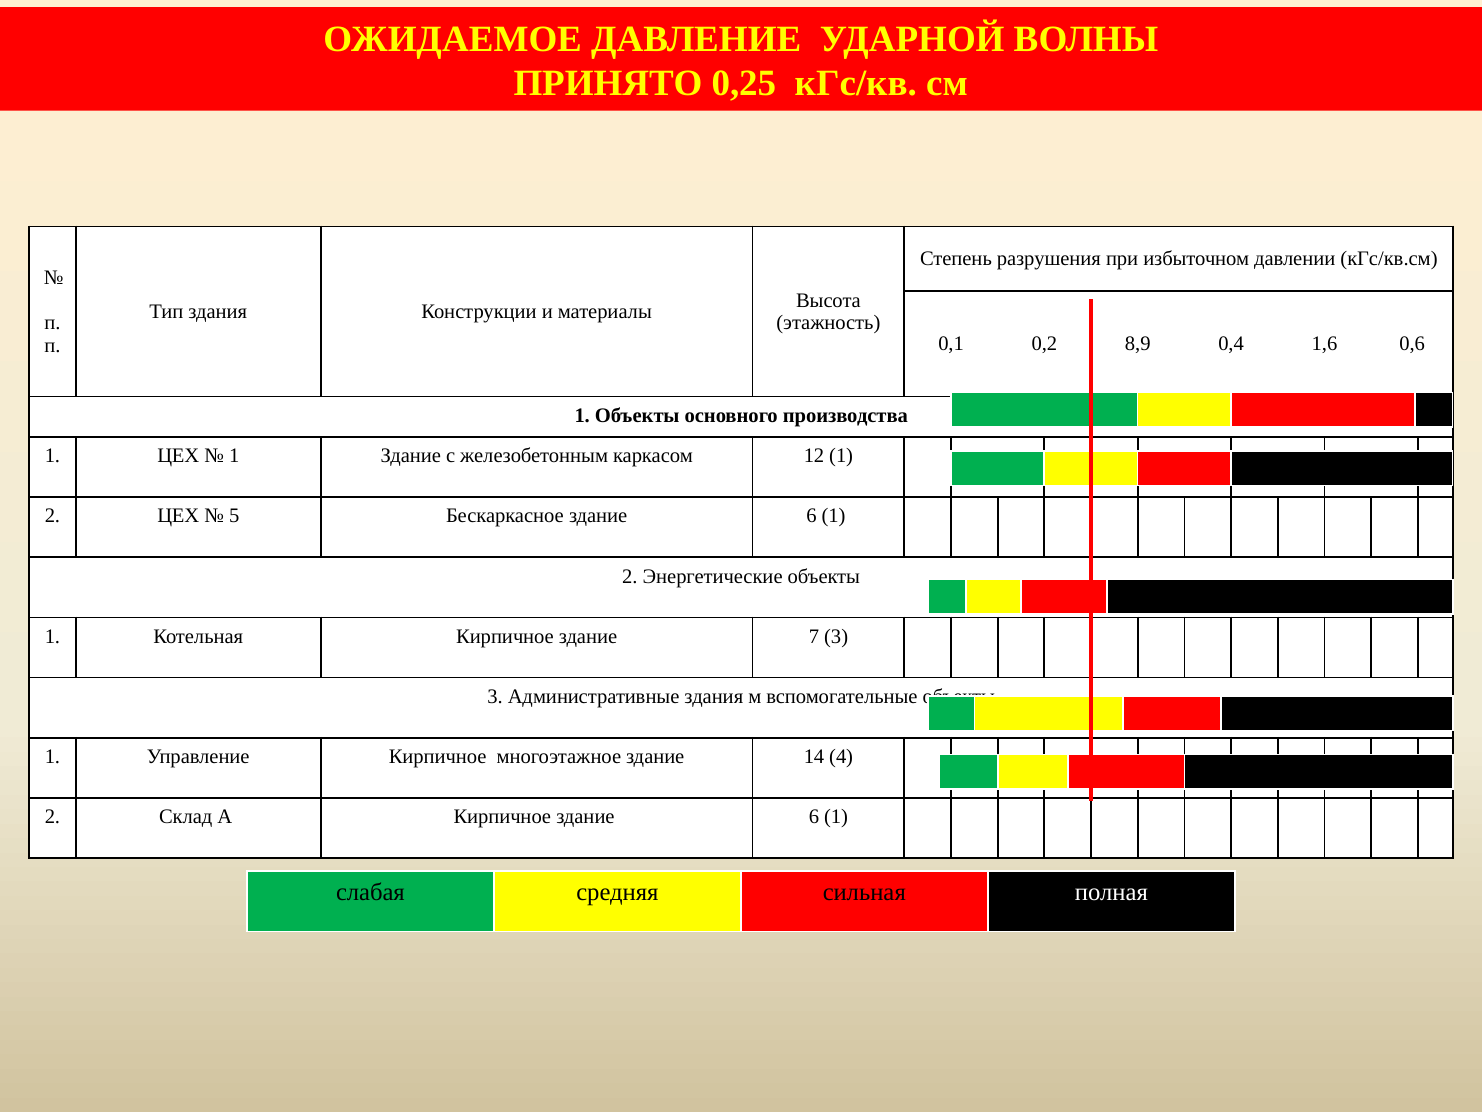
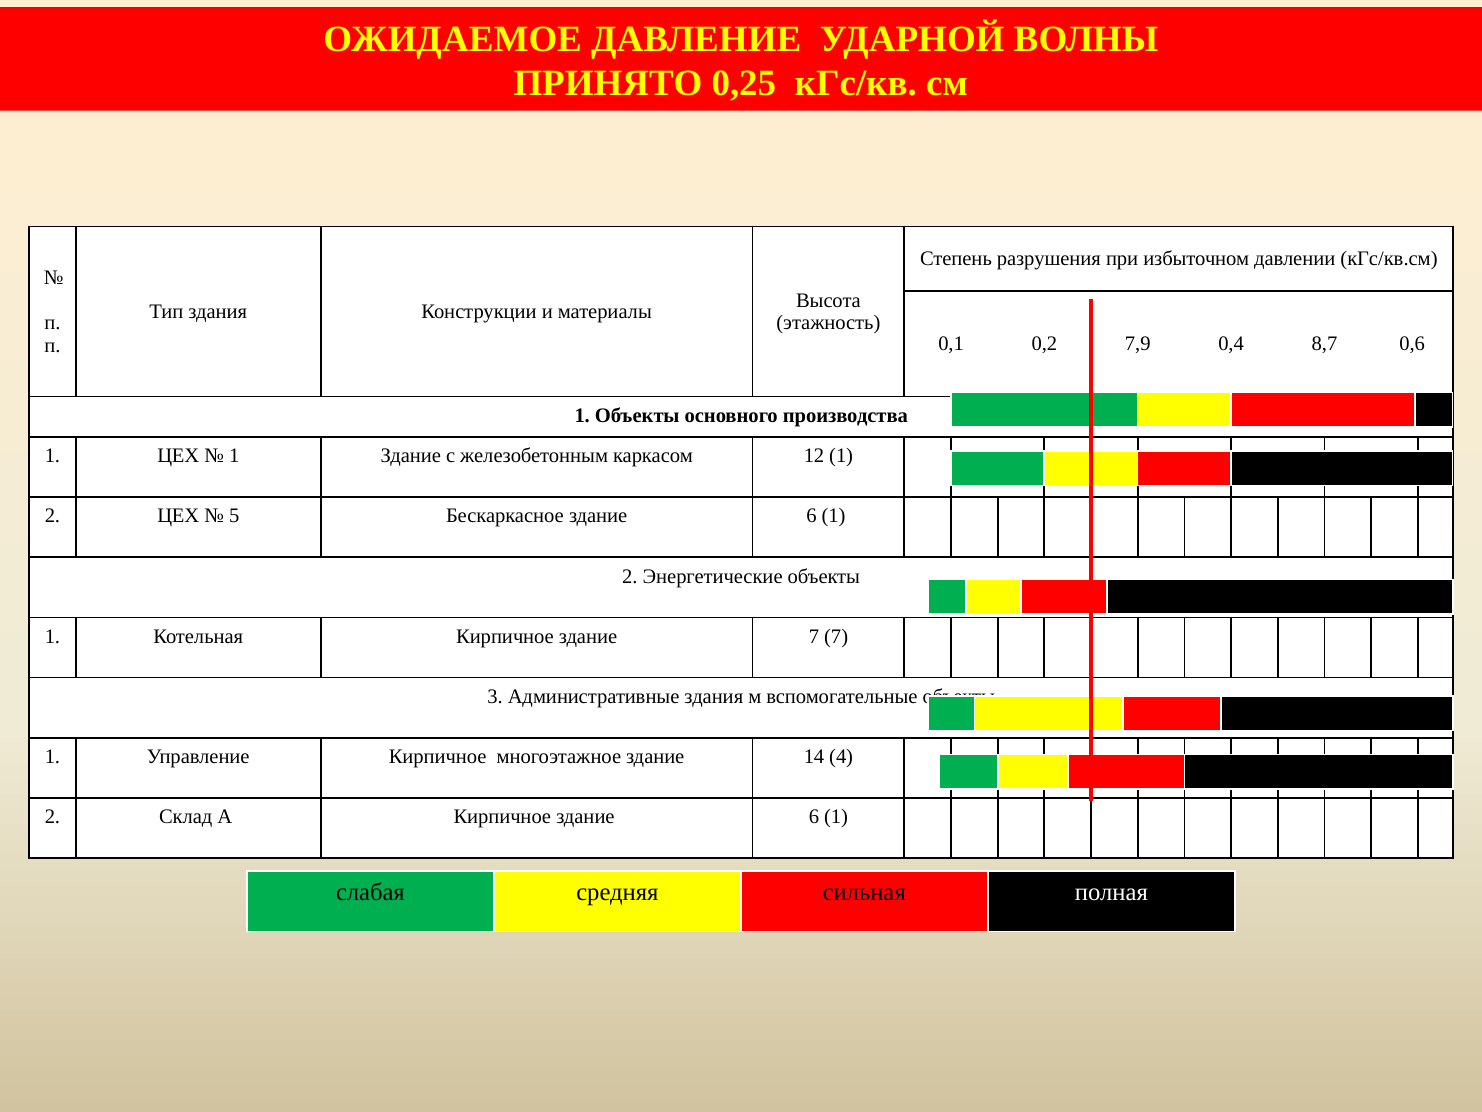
8,9: 8,9 -> 7,9
1,6: 1,6 -> 8,7
7 3: 3 -> 7
